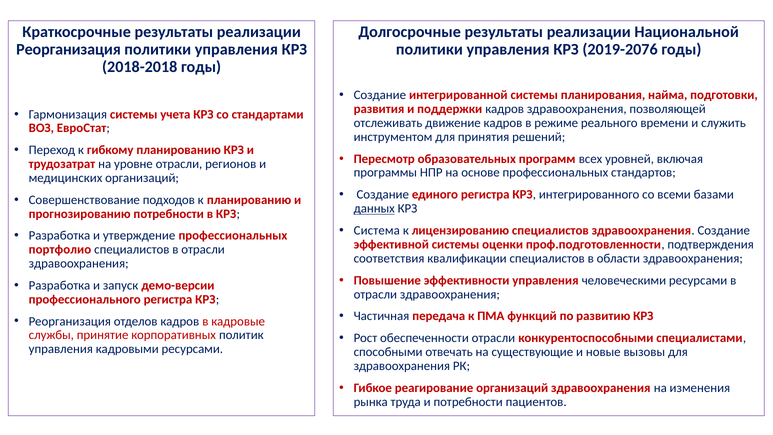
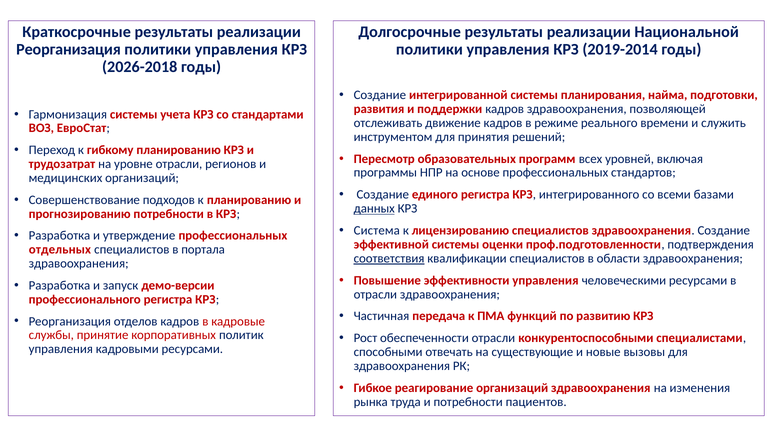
2019-2076: 2019-2076 -> 2019-2014
2018-2018: 2018-2018 -> 2026-2018
портфолио: портфолио -> отдельных
специалистов в отрасли: отрасли -> портала
соответствия underline: none -> present
